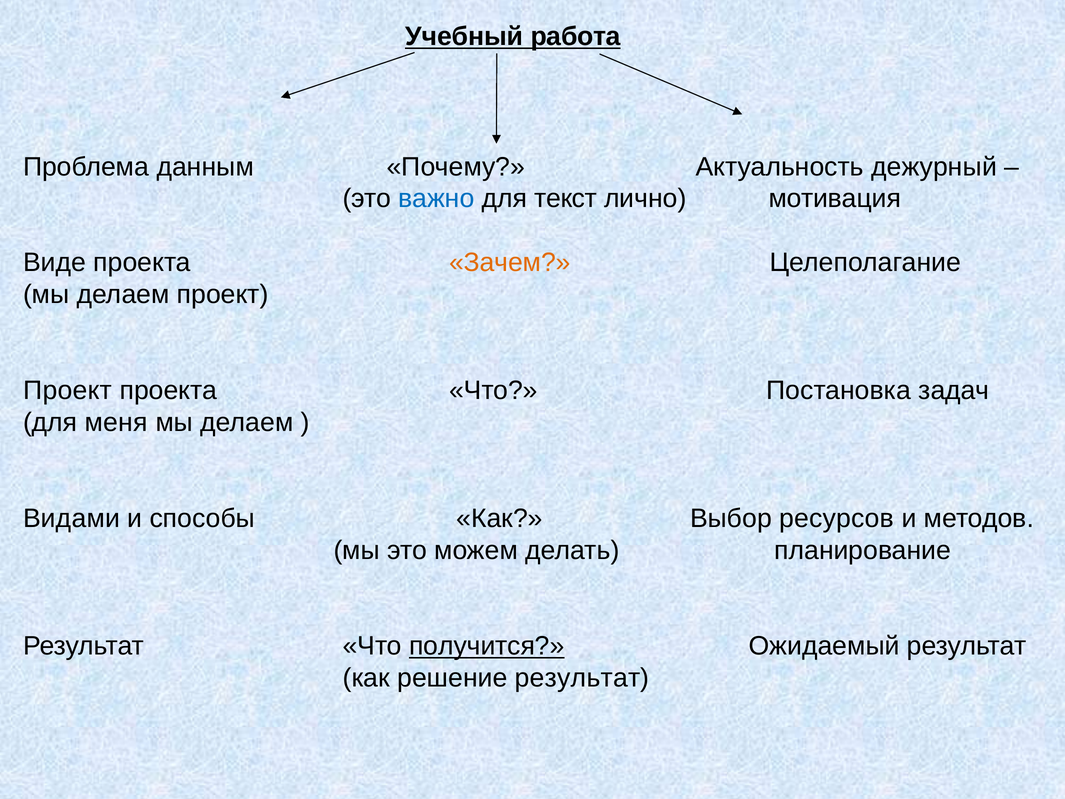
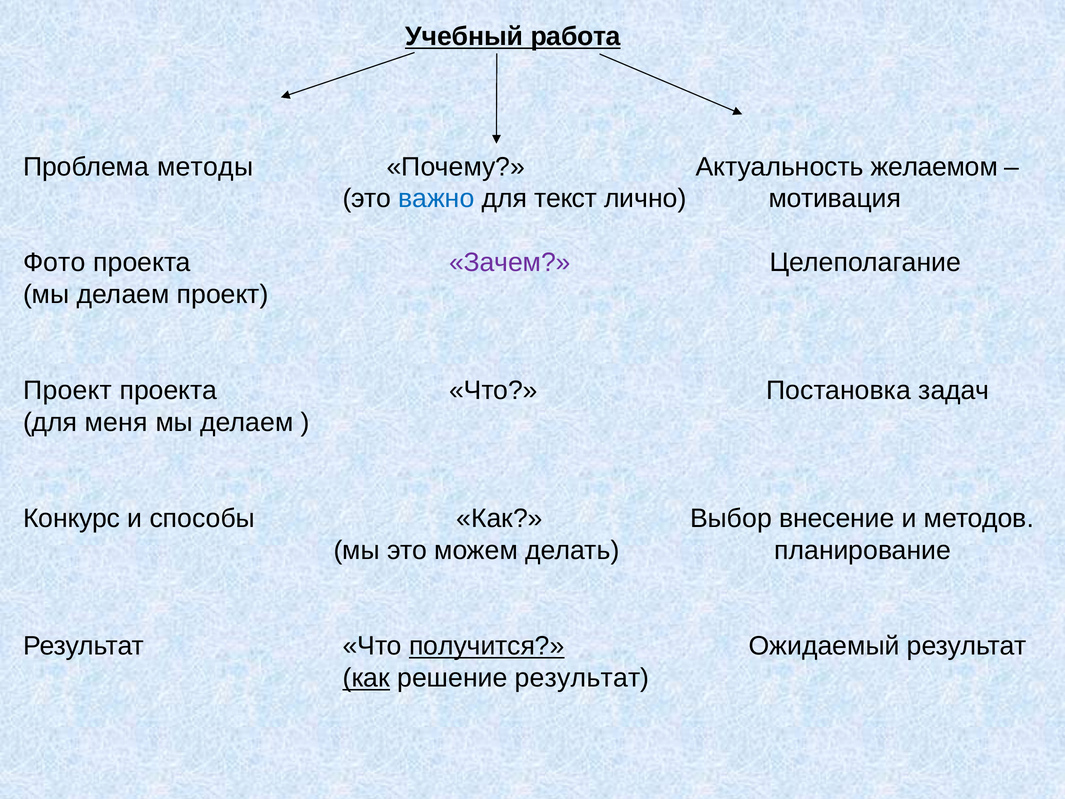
данным: данным -> методы
дежурный: дежурный -> желаемом
Виде: Виде -> Фото
Зачем colour: orange -> purple
Видами: Видами -> Конкурс
ресурсов: ресурсов -> внесение
как at (366, 678) underline: none -> present
